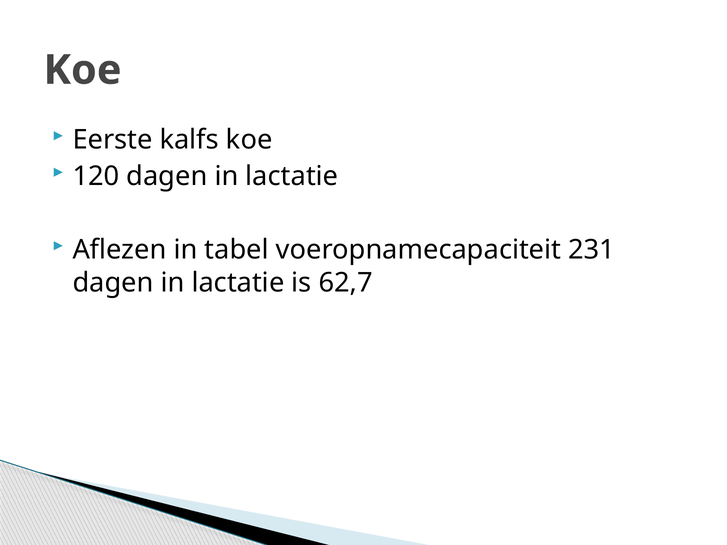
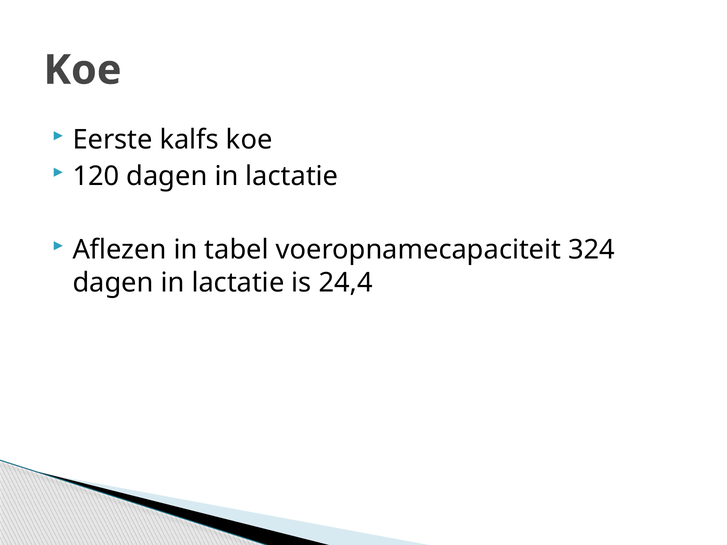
231: 231 -> 324
62,7: 62,7 -> 24,4
